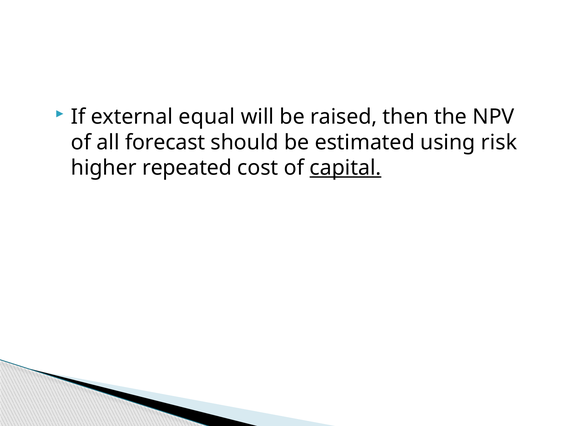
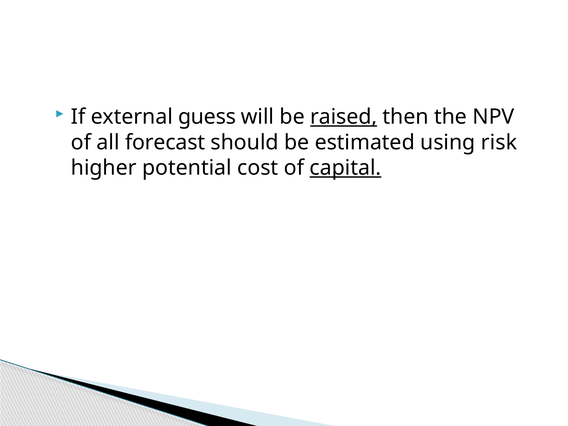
equal: equal -> guess
raised underline: none -> present
repeated: repeated -> potential
